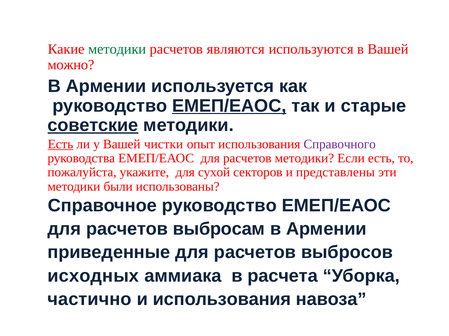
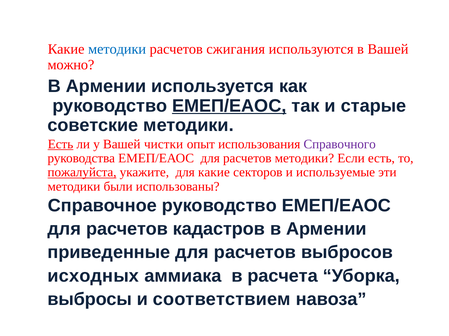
методики at (117, 49) colour: green -> blue
являются: являются -> сжигания
советские underline: present -> none
пожалуйста underline: none -> present
для сухой: сухой -> какие
представлены: представлены -> используемые
выбросам: выбросам -> кадастров
частично: частично -> выбросы
и использования: использования -> соответствием
